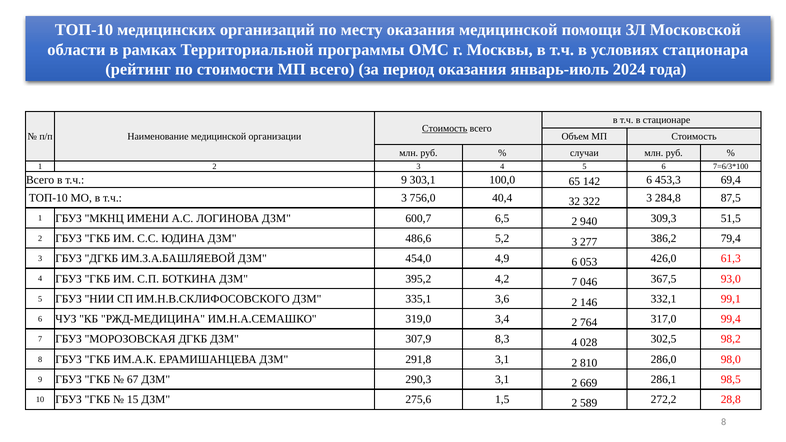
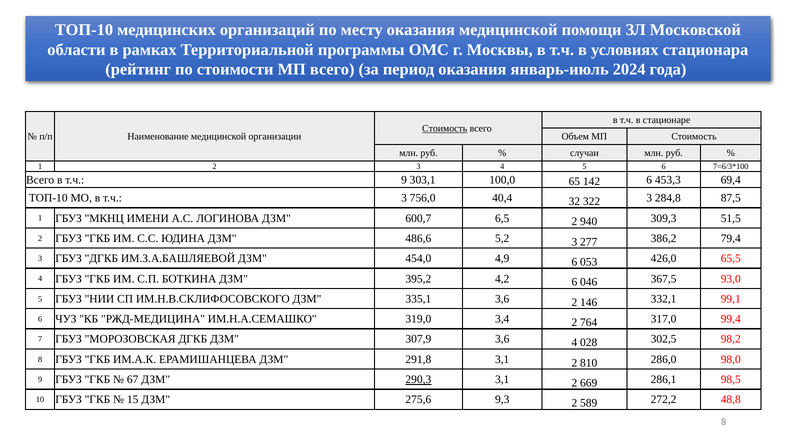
61,3: 61,3 -> 65,5
4,2 7: 7 -> 6
307,9 8,3: 8,3 -> 3,6
290,3 underline: none -> present
1,5: 1,5 -> 9,3
28,8: 28,8 -> 48,8
